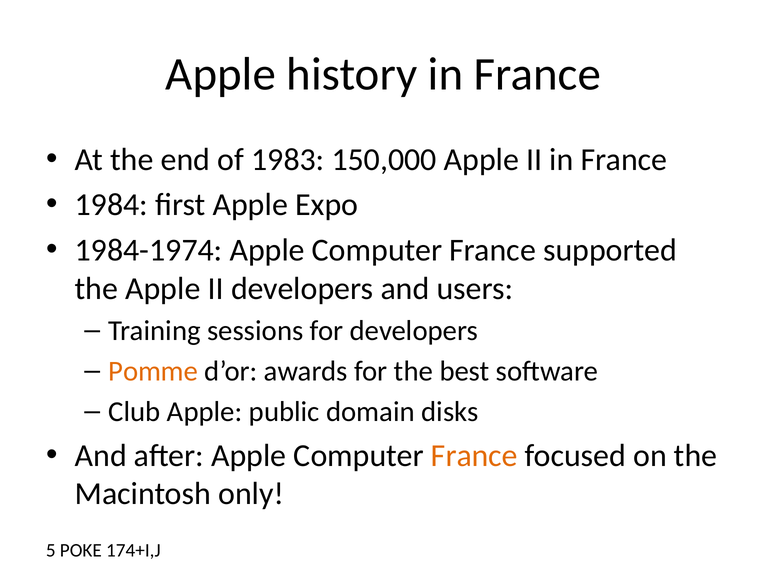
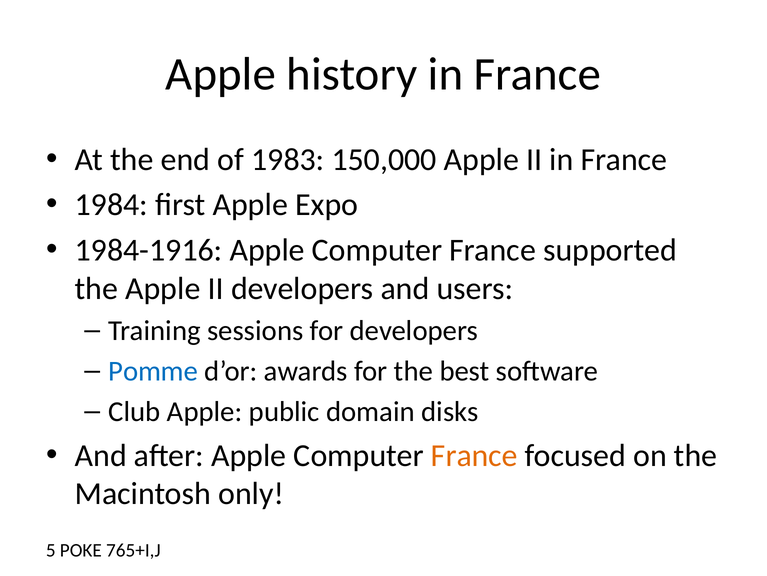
1984-1974: 1984-1974 -> 1984-1916
Pomme colour: orange -> blue
174+I,J: 174+I,J -> 765+I,J
